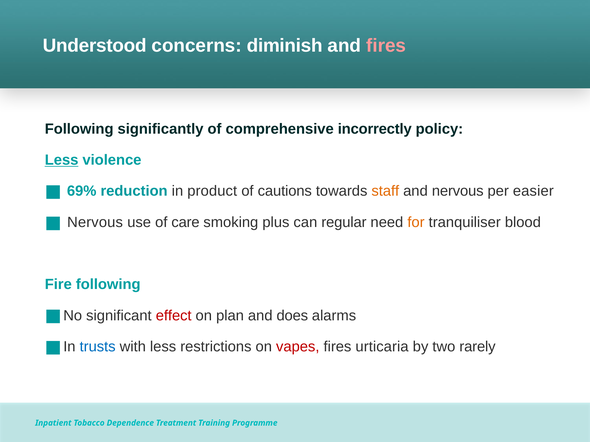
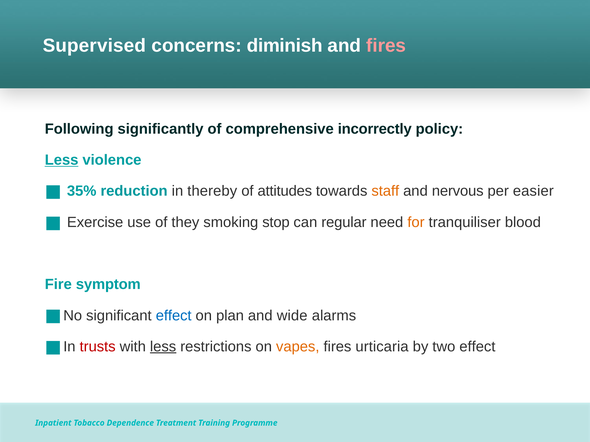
Understood: Understood -> Supervised
69%: 69% -> 35%
product: product -> thereby
cautions: cautions -> attitudes
Nervous at (95, 222): Nervous -> Exercise
care: care -> they
plus: plus -> stop
Fire following: following -> symptom
effect at (174, 316) colour: red -> blue
does: does -> wide
trusts colour: blue -> red
less at (163, 347) underline: none -> present
vapes colour: red -> orange
two rarely: rarely -> effect
